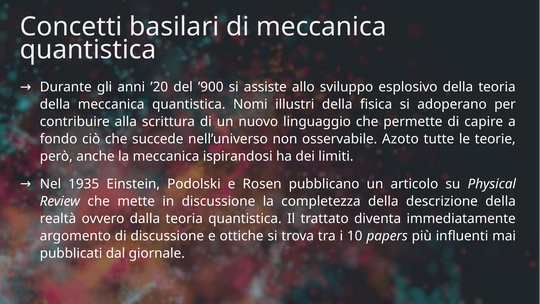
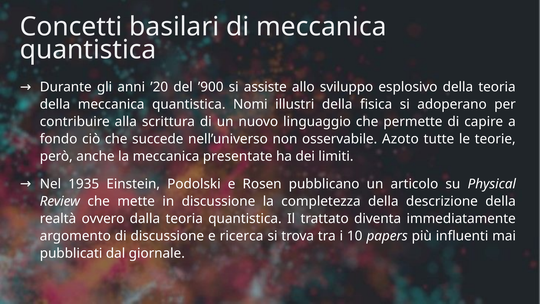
ispirandosi: ispirandosi -> presentate
ottiche: ottiche -> ricerca
